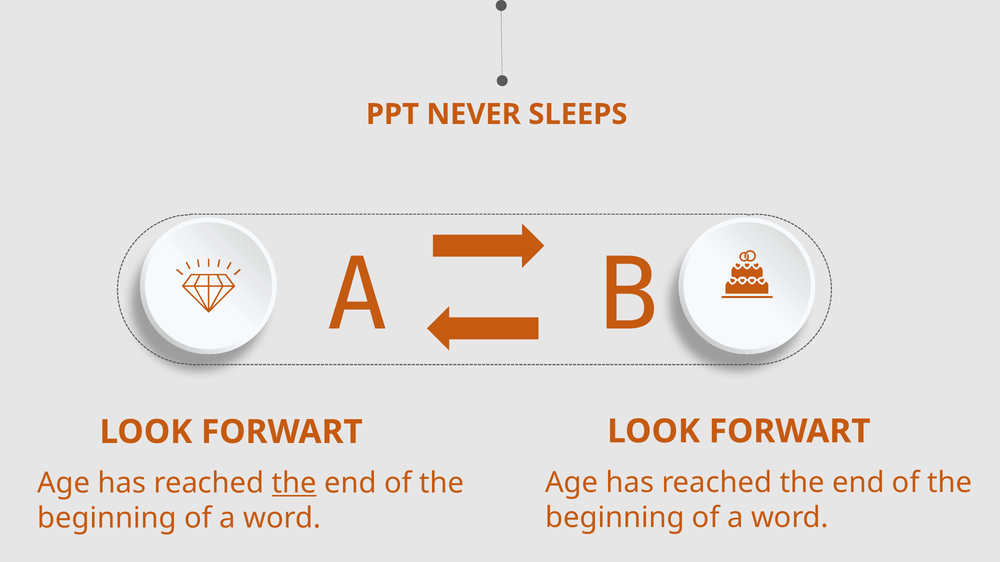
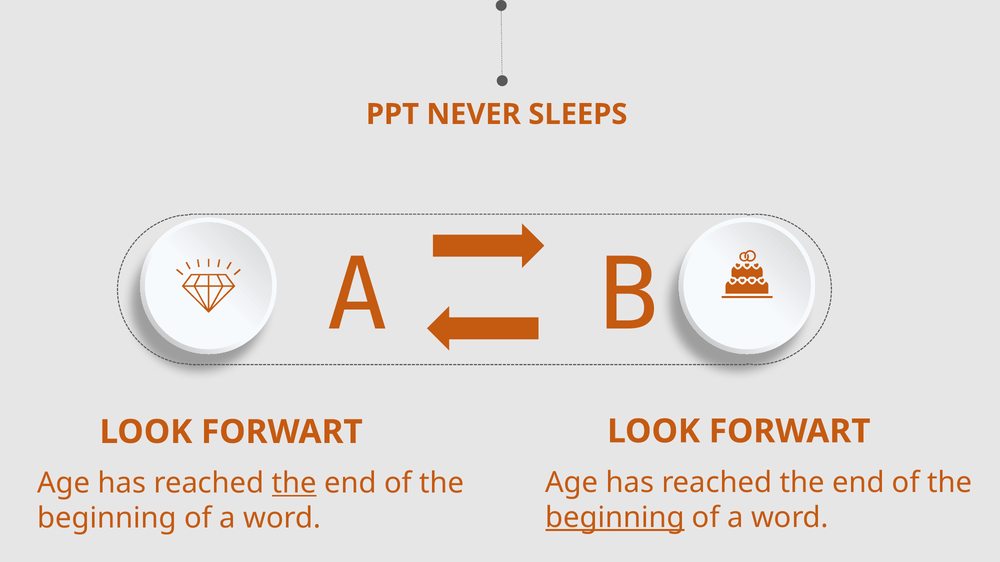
beginning at (615, 518) underline: none -> present
